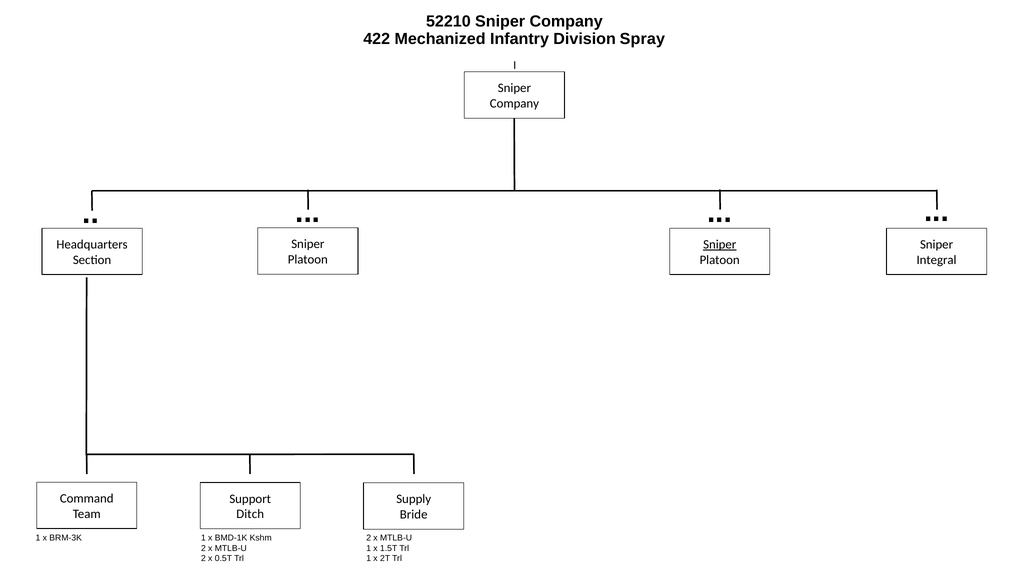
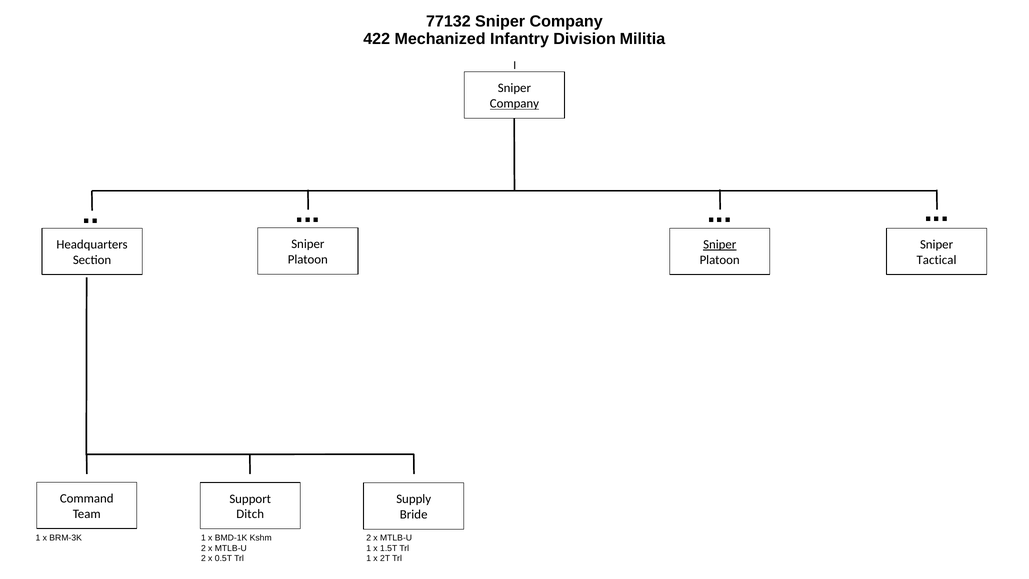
52210: 52210 -> 77132
Spray: Spray -> Militia
Company at (514, 104) underline: none -> present
Integral: Integral -> Tactical
